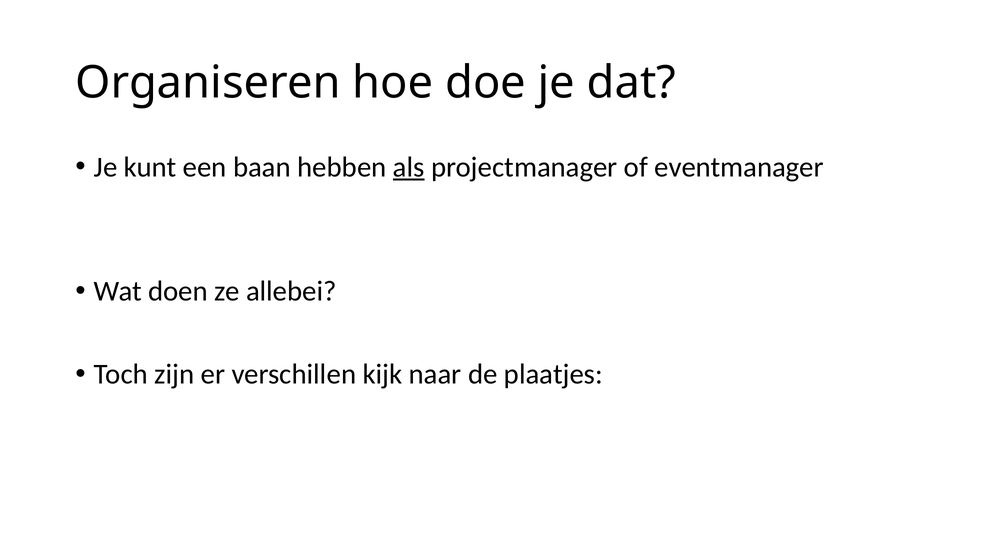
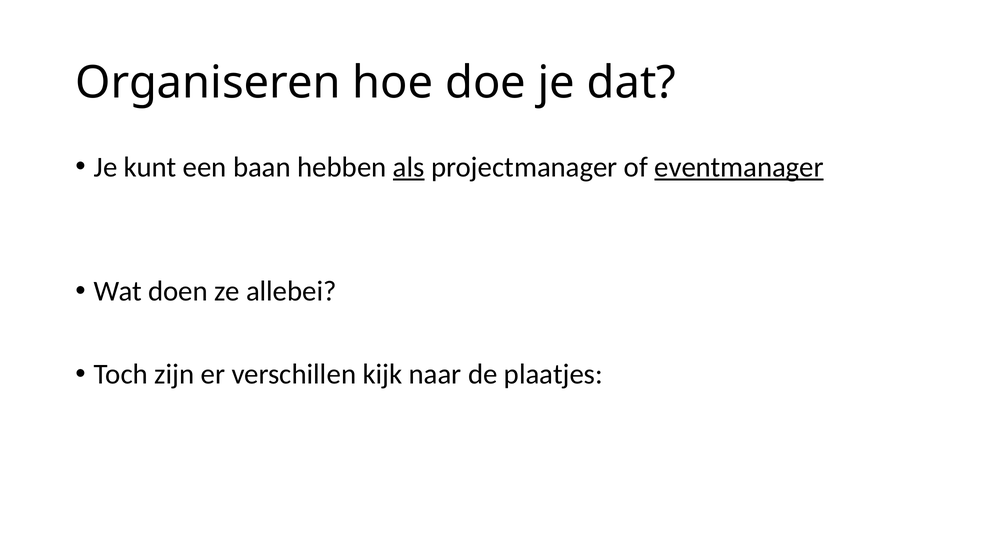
eventmanager underline: none -> present
